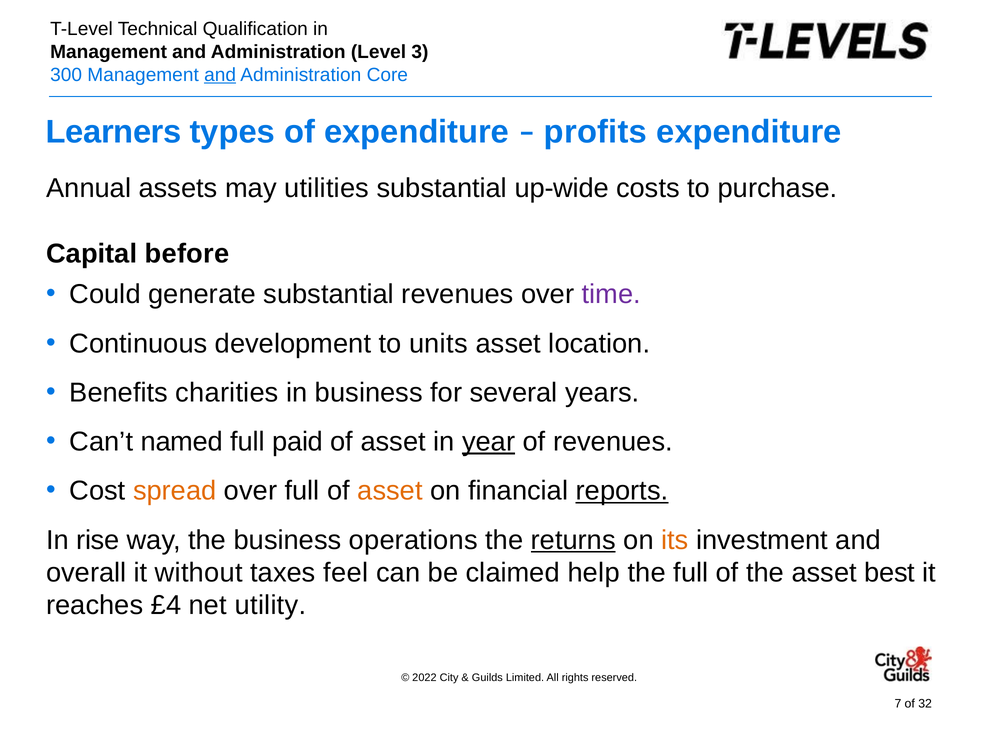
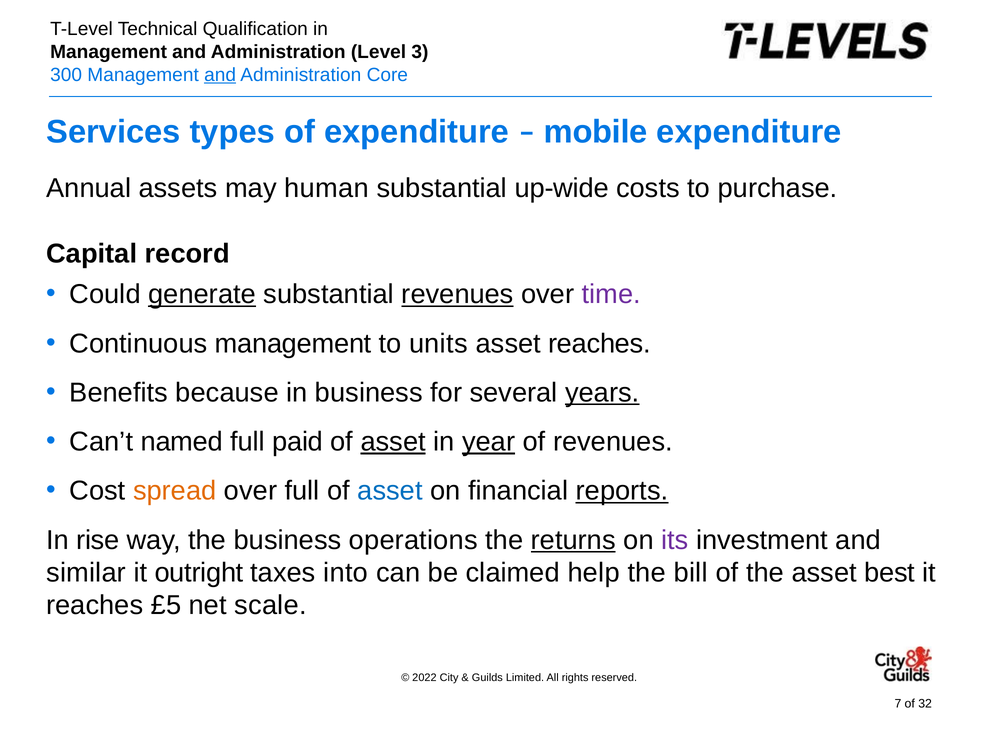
Learners: Learners -> Services
profits: profits -> mobile
utilities: utilities -> human
before: before -> record
generate underline: none -> present
revenues at (458, 294) underline: none -> present
Continuous development: development -> management
asset location: location -> reaches
charities: charities -> because
years underline: none -> present
asset at (393, 442) underline: none -> present
asset at (390, 491) colour: orange -> blue
its colour: orange -> purple
overall: overall -> similar
without: without -> outright
feel: feel -> into
the full: full -> bill
£4: £4 -> £5
utility: utility -> scale
